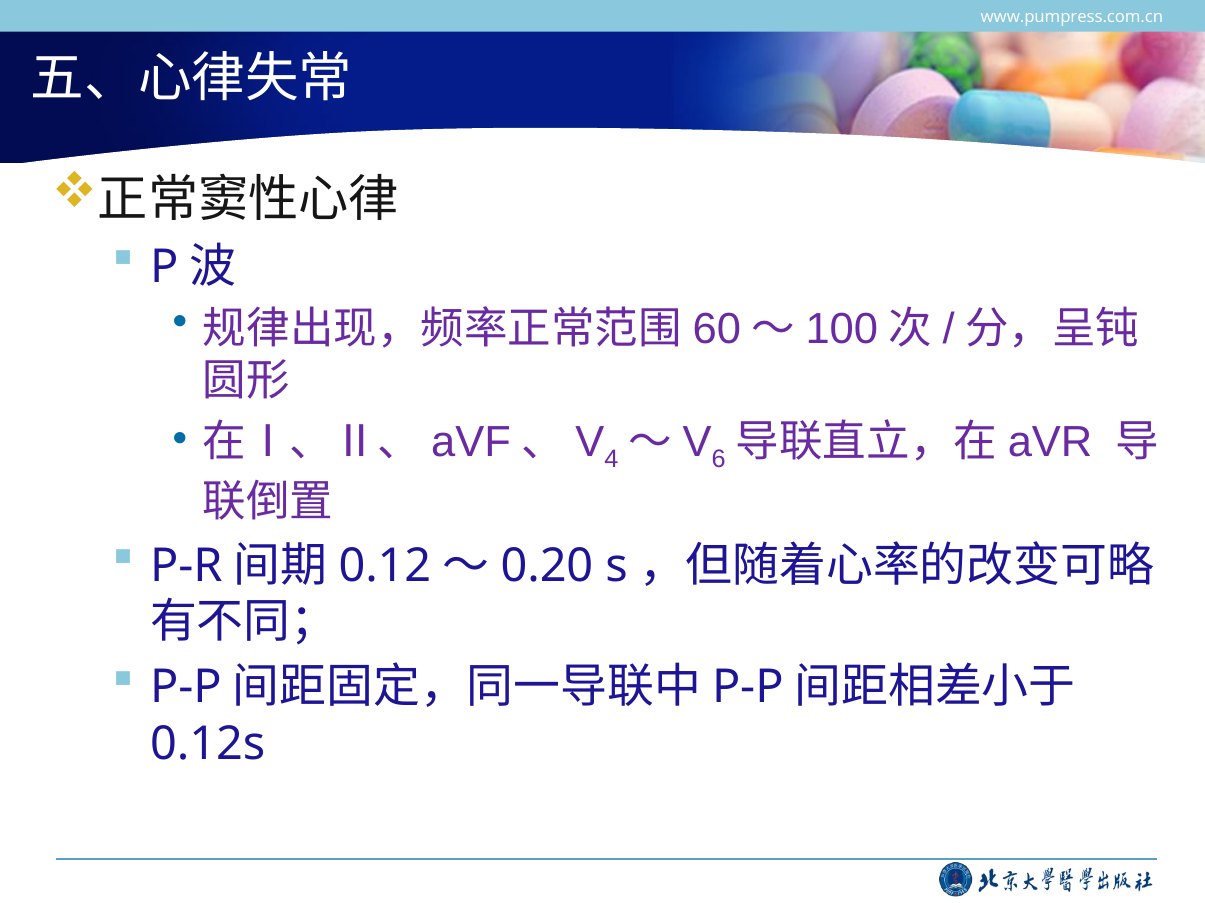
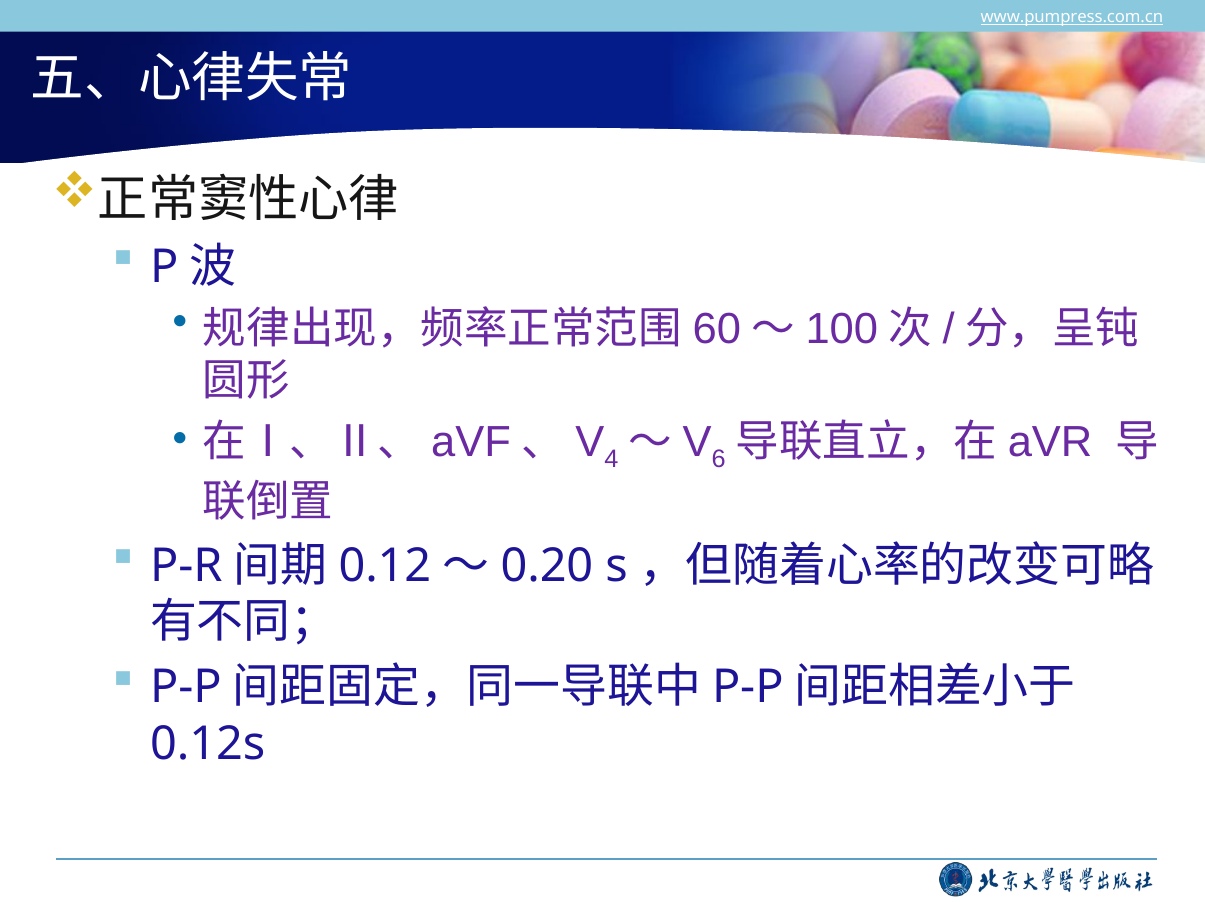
www.pumpress.com.cn underline: none -> present
